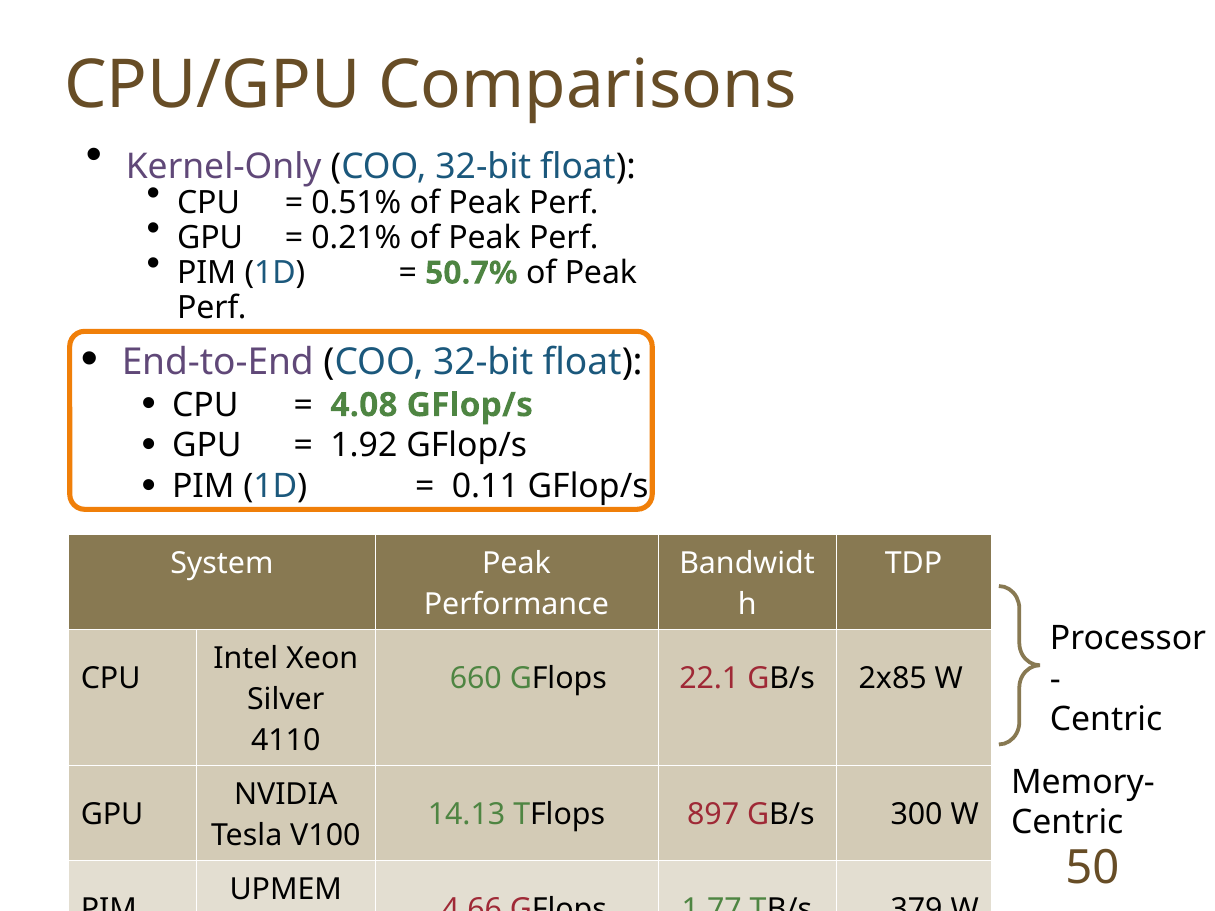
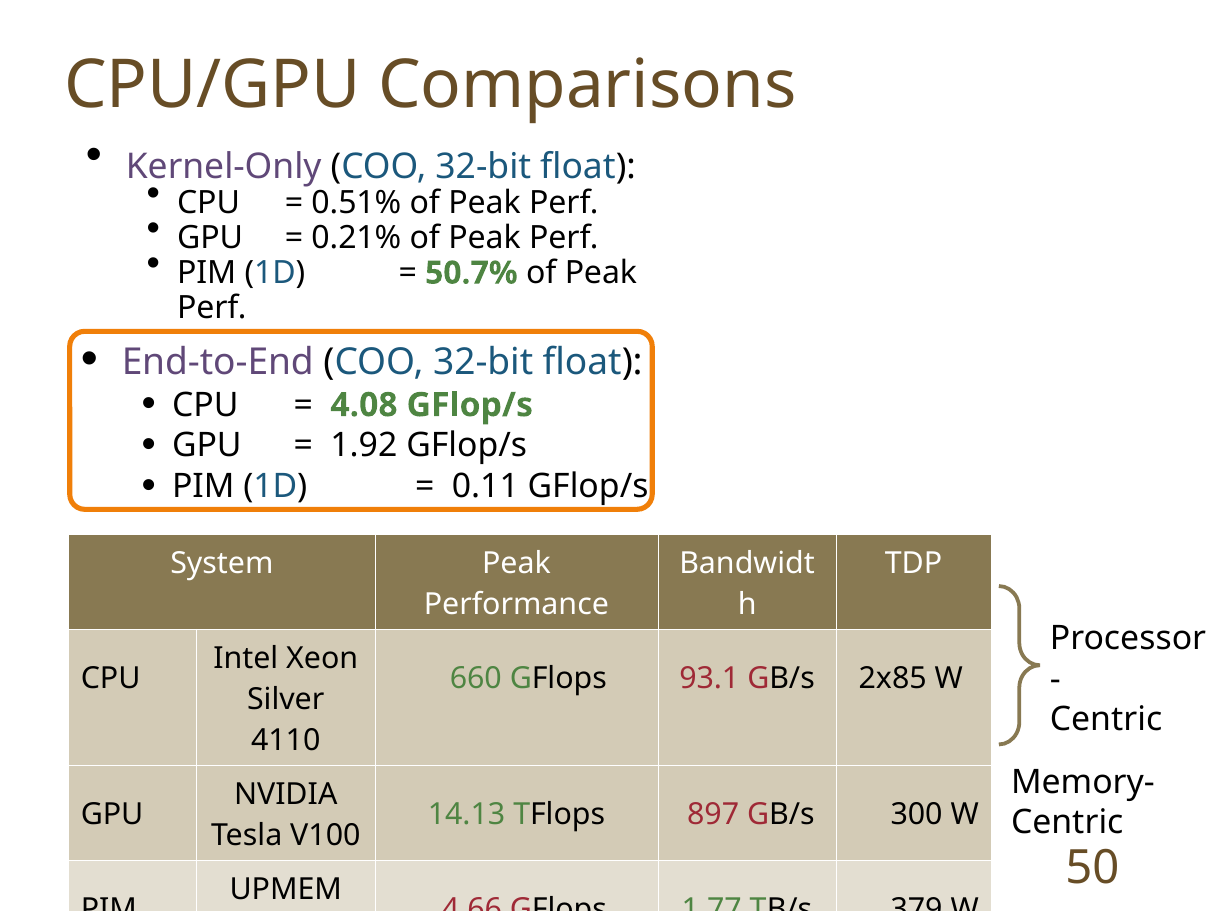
22.1: 22.1 -> 93.1
